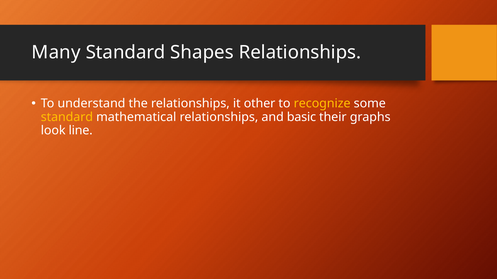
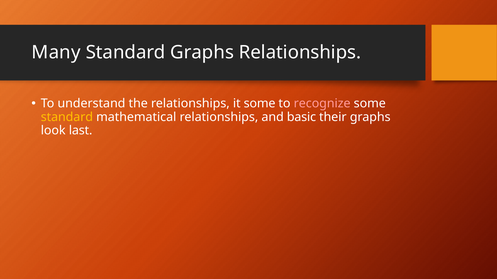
Standard Shapes: Shapes -> Graphs
it other: other -> some
recognize colour: yellow -> pink
line: line -> last
